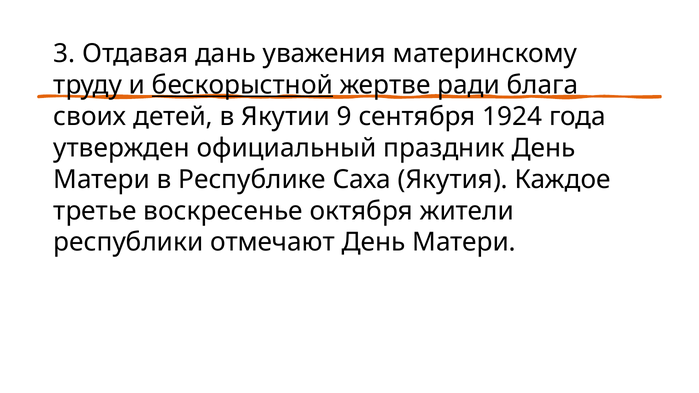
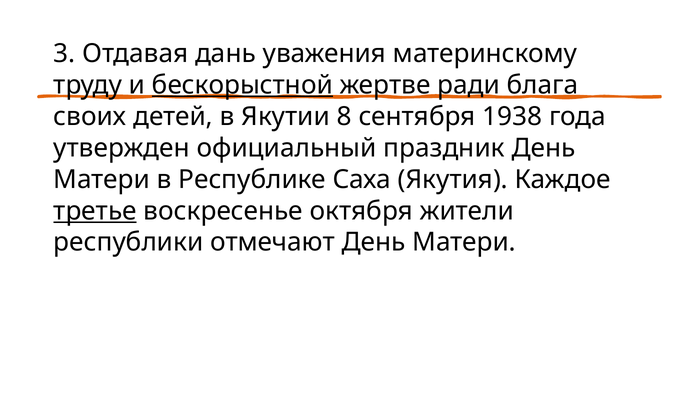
9: 9 -> 8
1924: 1924 -> 1938
третье underline: none -> present
